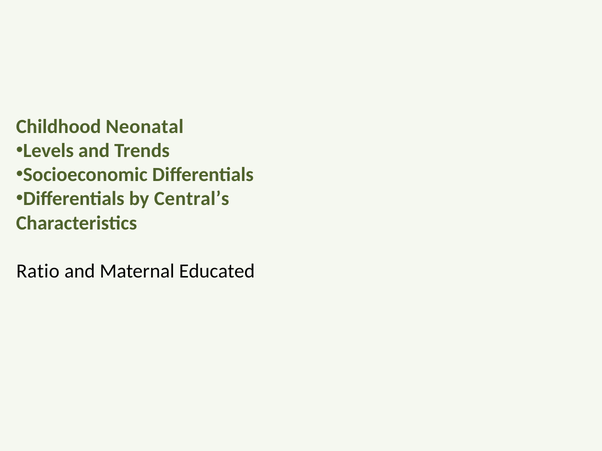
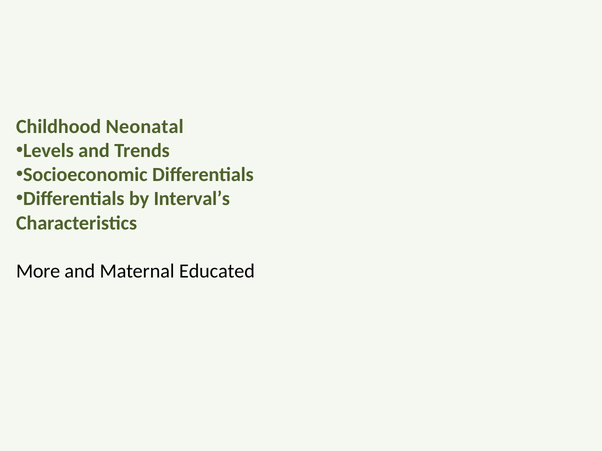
Central’s: Central’s -> Interval’s
Ratio: Ratio -> More
